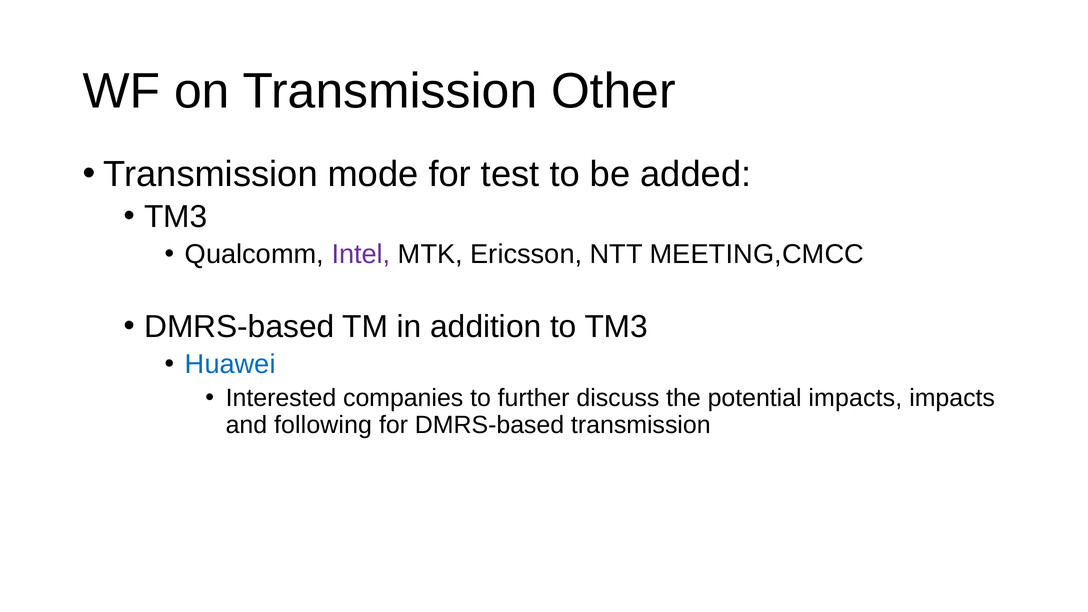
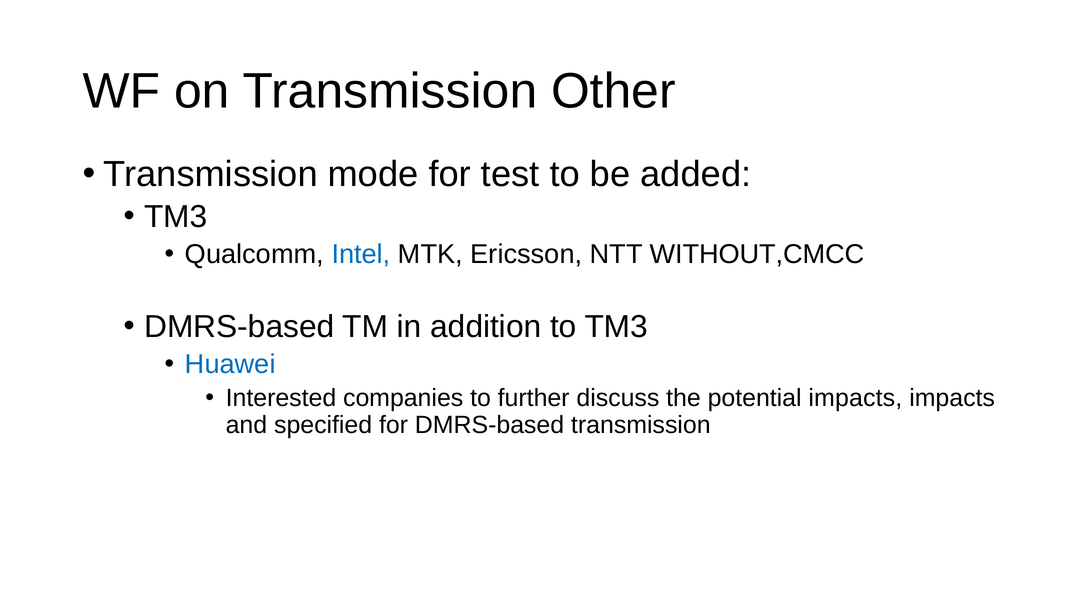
Intel colour: purple -> blue
MEETING,CMCC: MEETING,CMCC -> WITHOUT,CMCC
following: following -> specified
